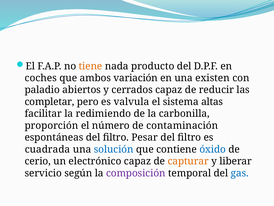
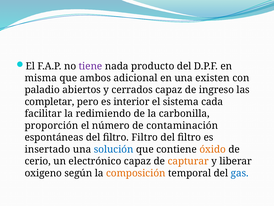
tiene colour: orange -> purple
coches: coches -> misma
variación: variación -> adicional
reducir: reducir -> ingreso
valvula: valvula -> interior
altas: altas -> cada
filtro Pesar: Pesar -> Filtro
cuadrada: cuadrada -> insertado
óxido colour: blue -> orange
servicio: servicio -> oxigeno
composición colour: purple -> orange
